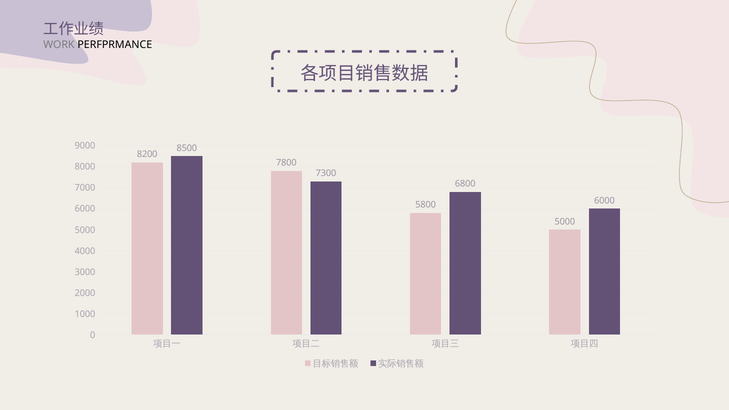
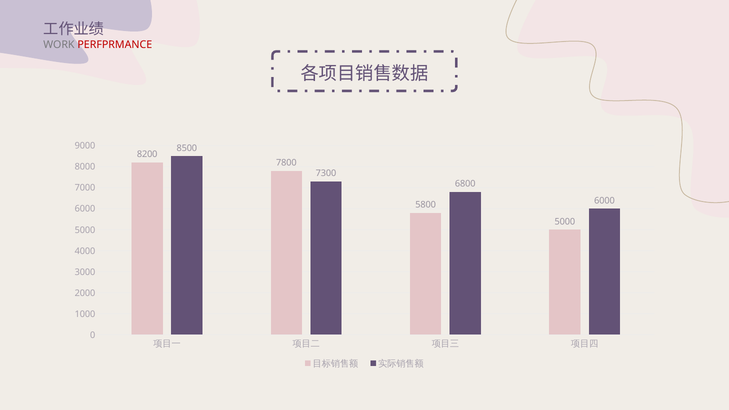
PERFPRMANCE colour: black -> red
